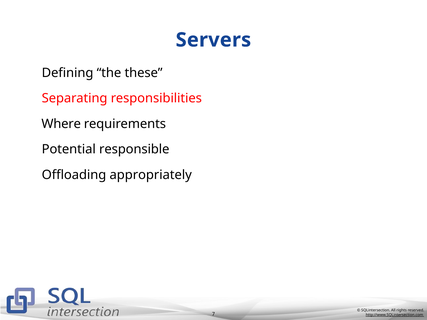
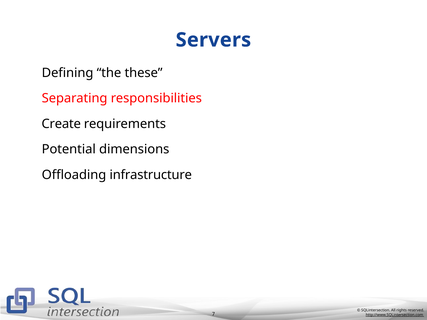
Where: Where -> Create
responsible: responsible -> dimensions
appropriately: appropriately -> infrastructure
